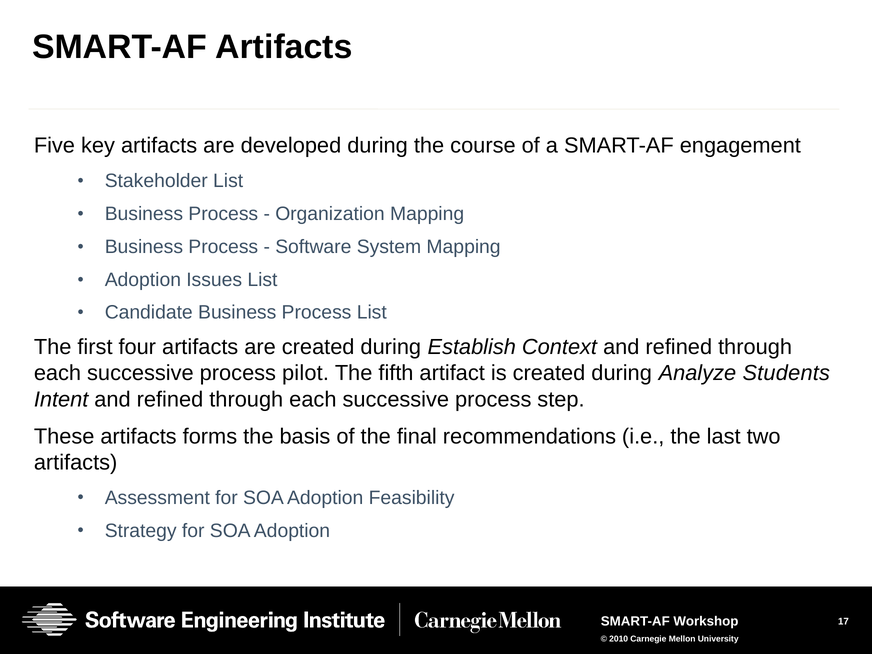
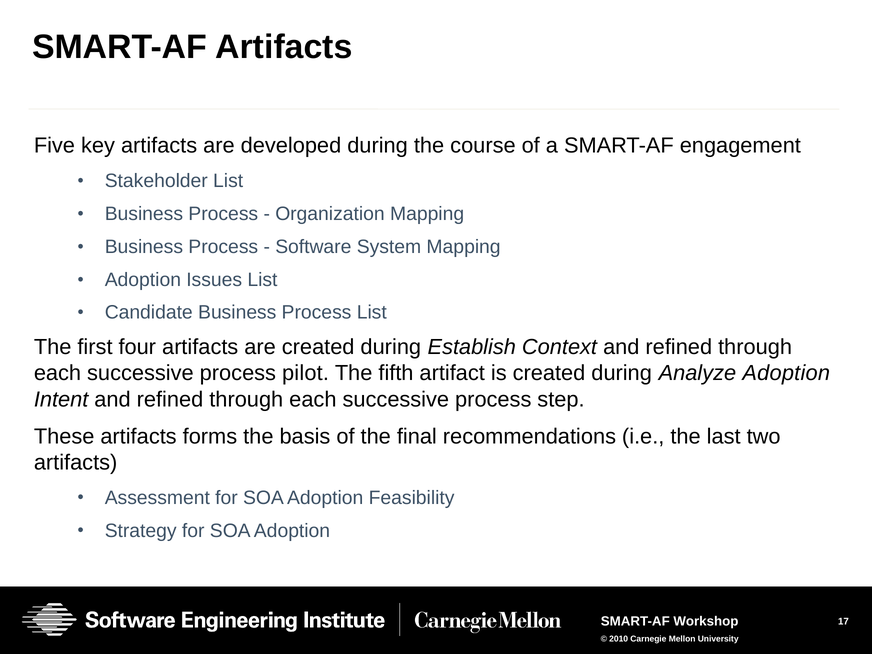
Analyze Students: Students -> Adoption
